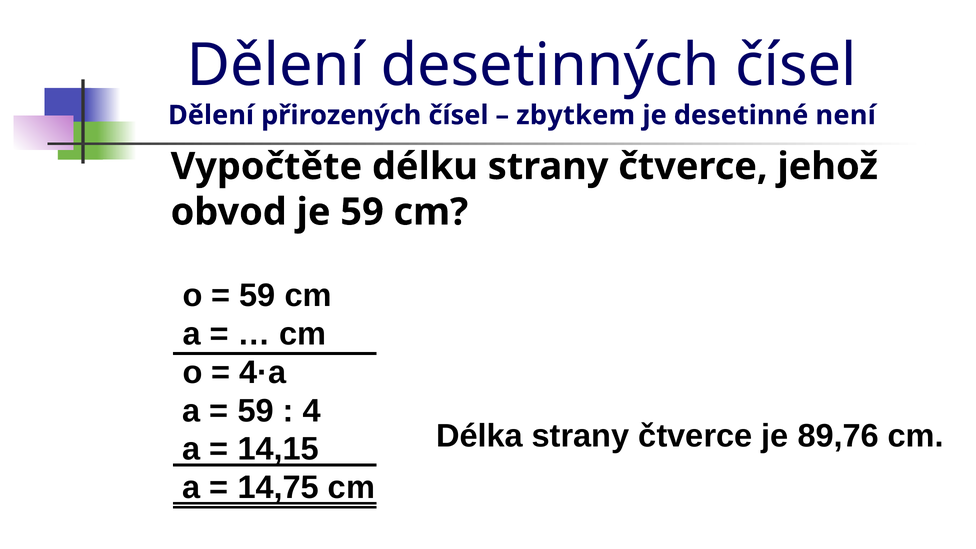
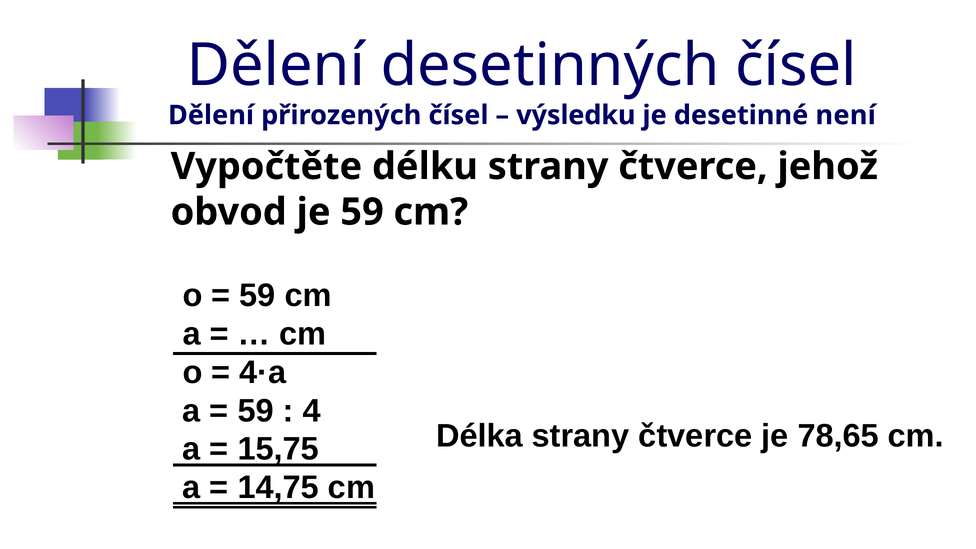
zbytkem: zbytkem -> výsledku
89,76: 89,76 -> 78,65
14,15: 14,15 -> 15,75
